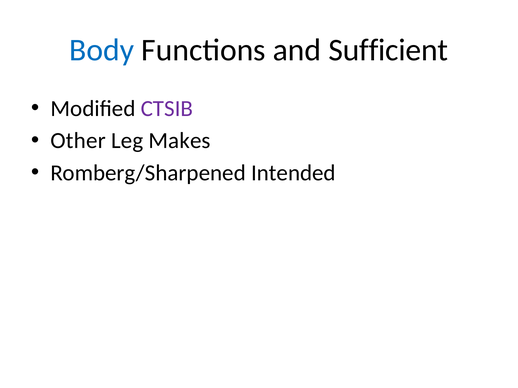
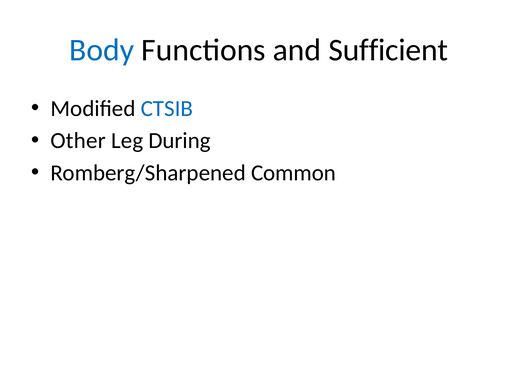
CTSIB colour: purple -> blue
Makes: Makes -> During
Intended: Intended -> Common
